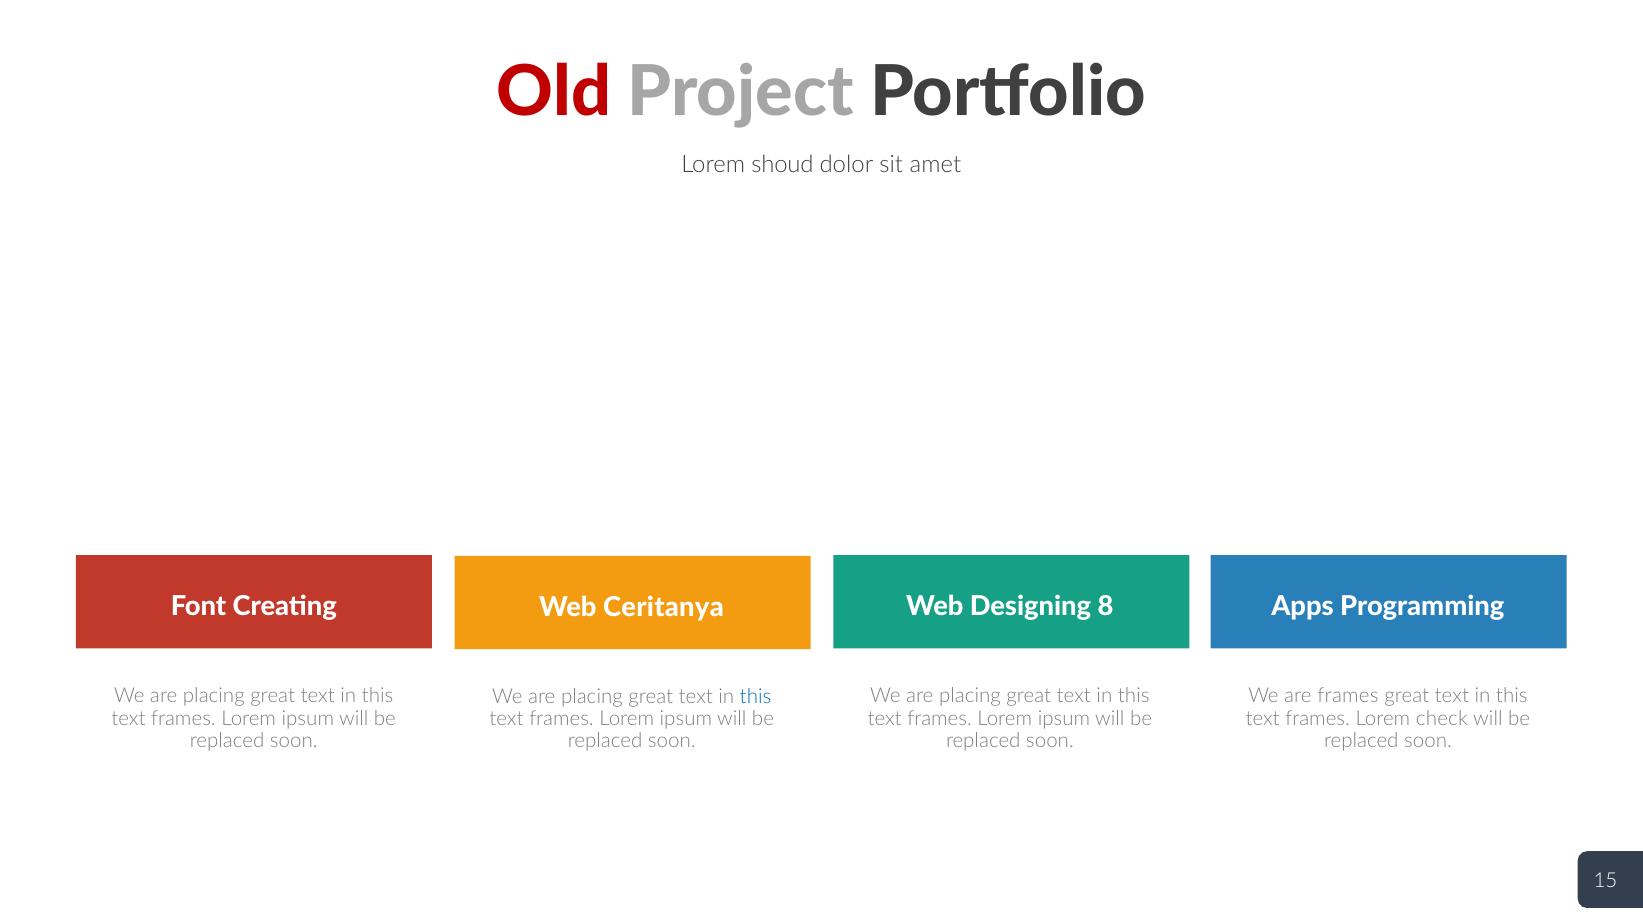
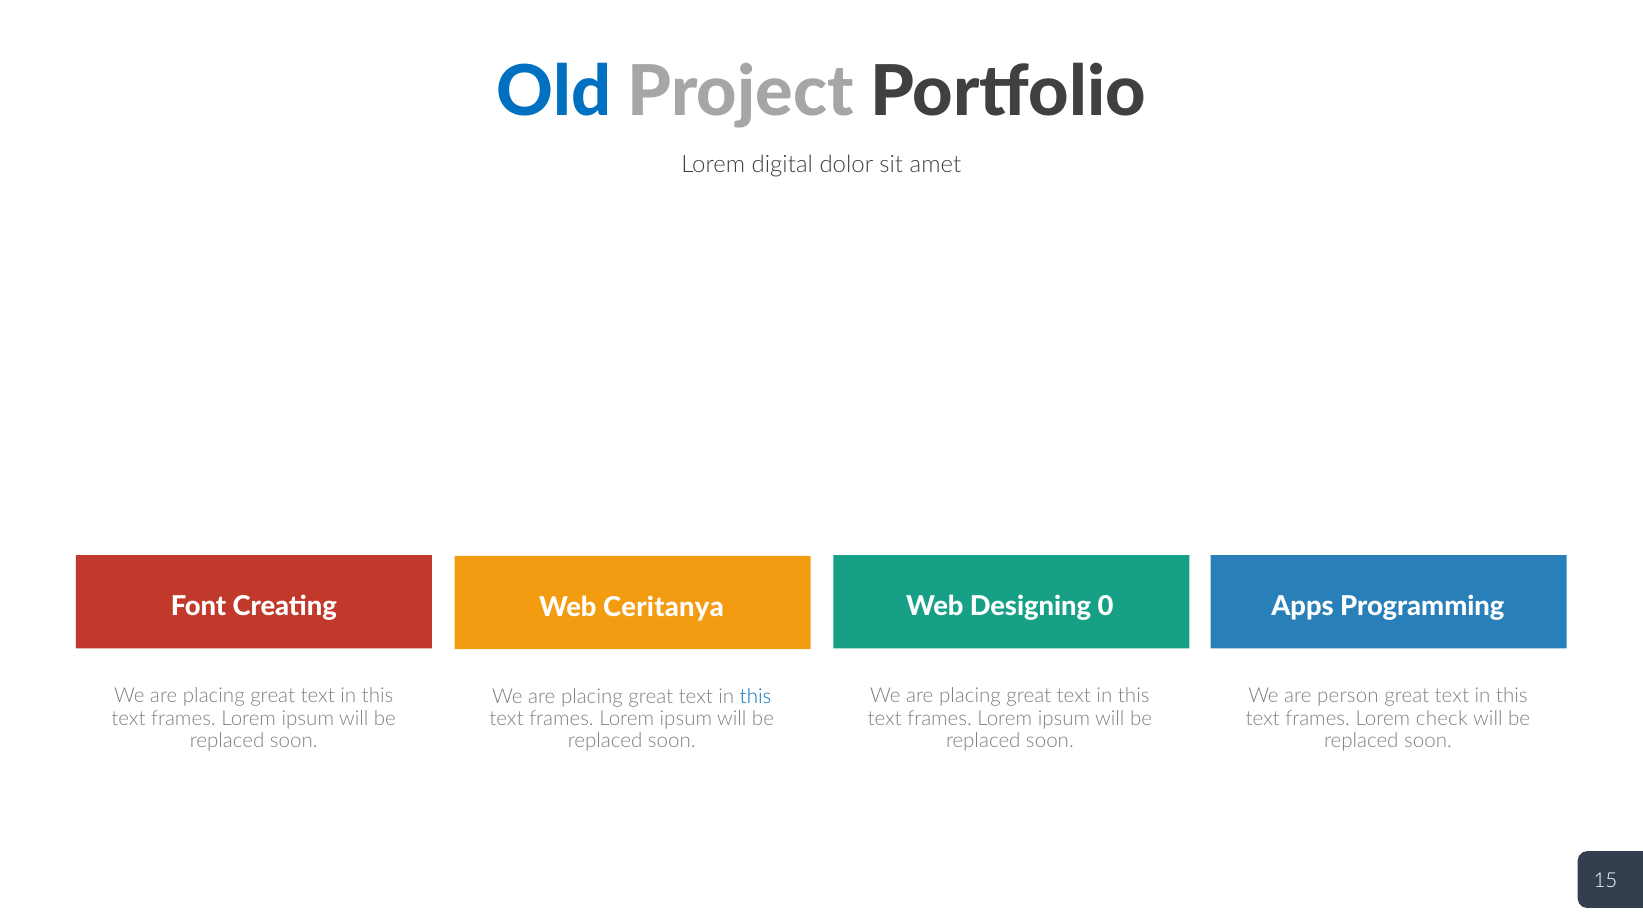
Old colour: red -> blue
shoud: shoud -> digital
8: 8 -> 0
are frames: frames -> person
